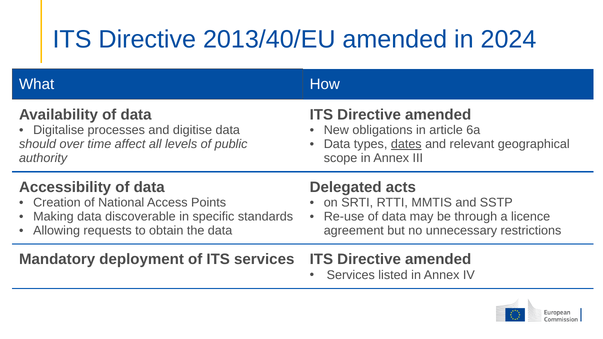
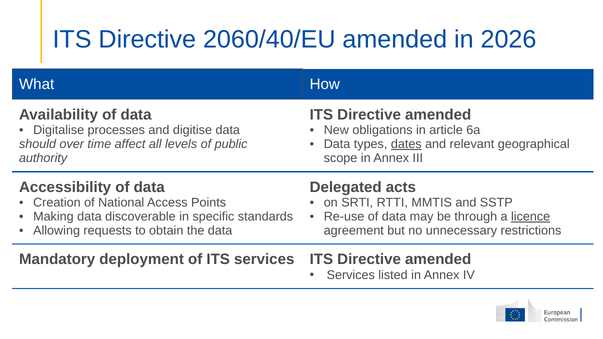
2013/40/EU: 2013/40/EU -> 2060/40/EU
2024: 2024 -> 2026
licence underline: none -> present
